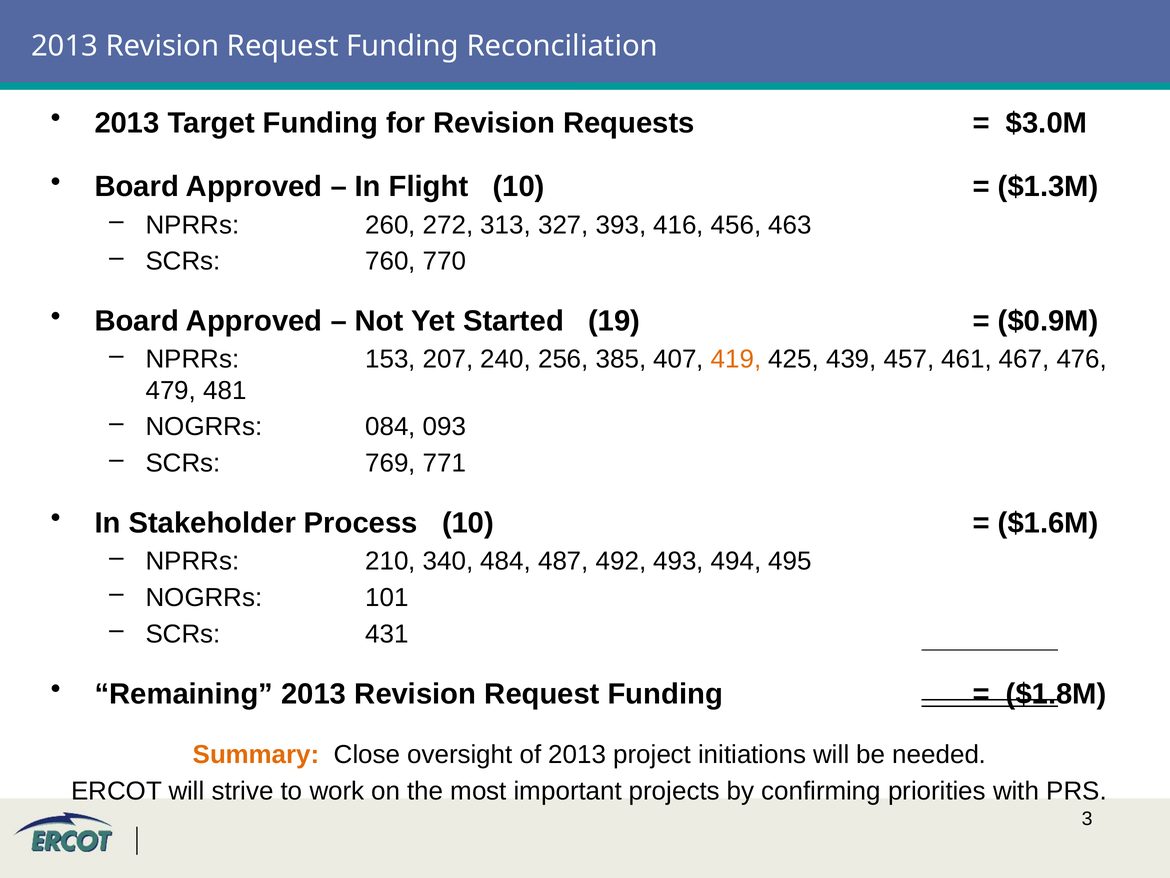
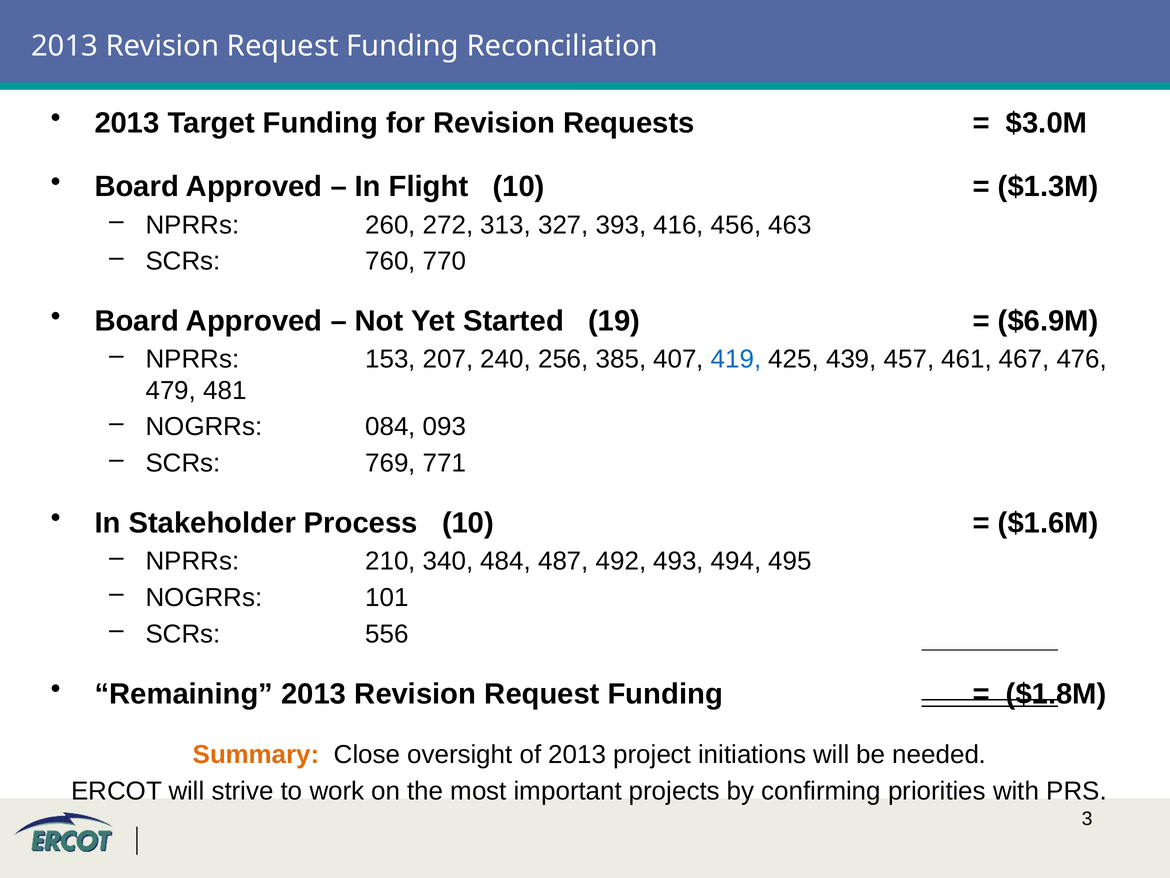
$0.9M: $0.9M -> $6.9M
419 colour: orange -> blue
431: 431 -> 556
